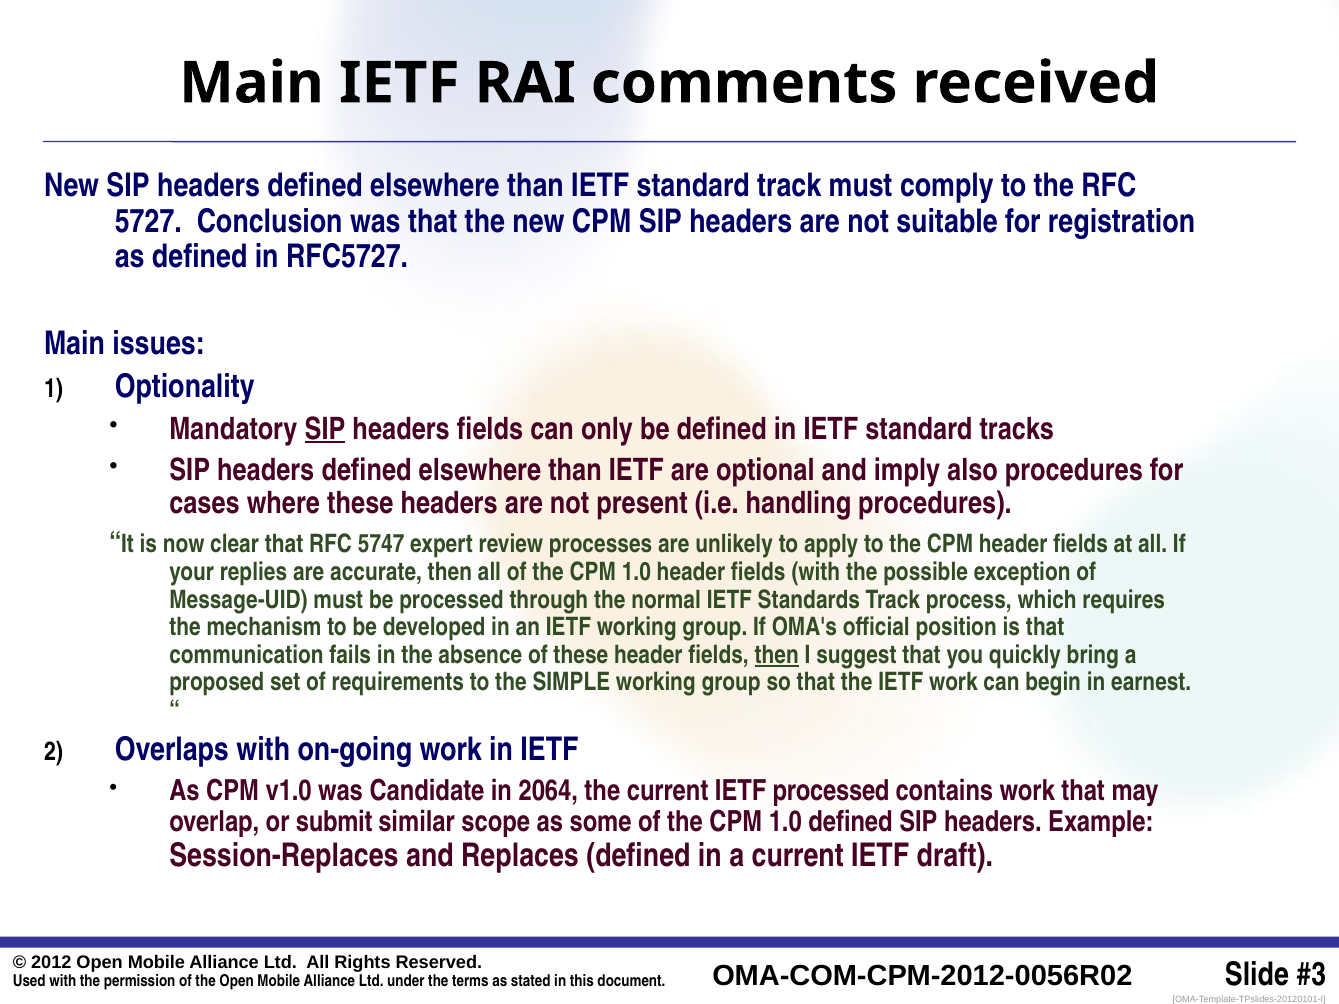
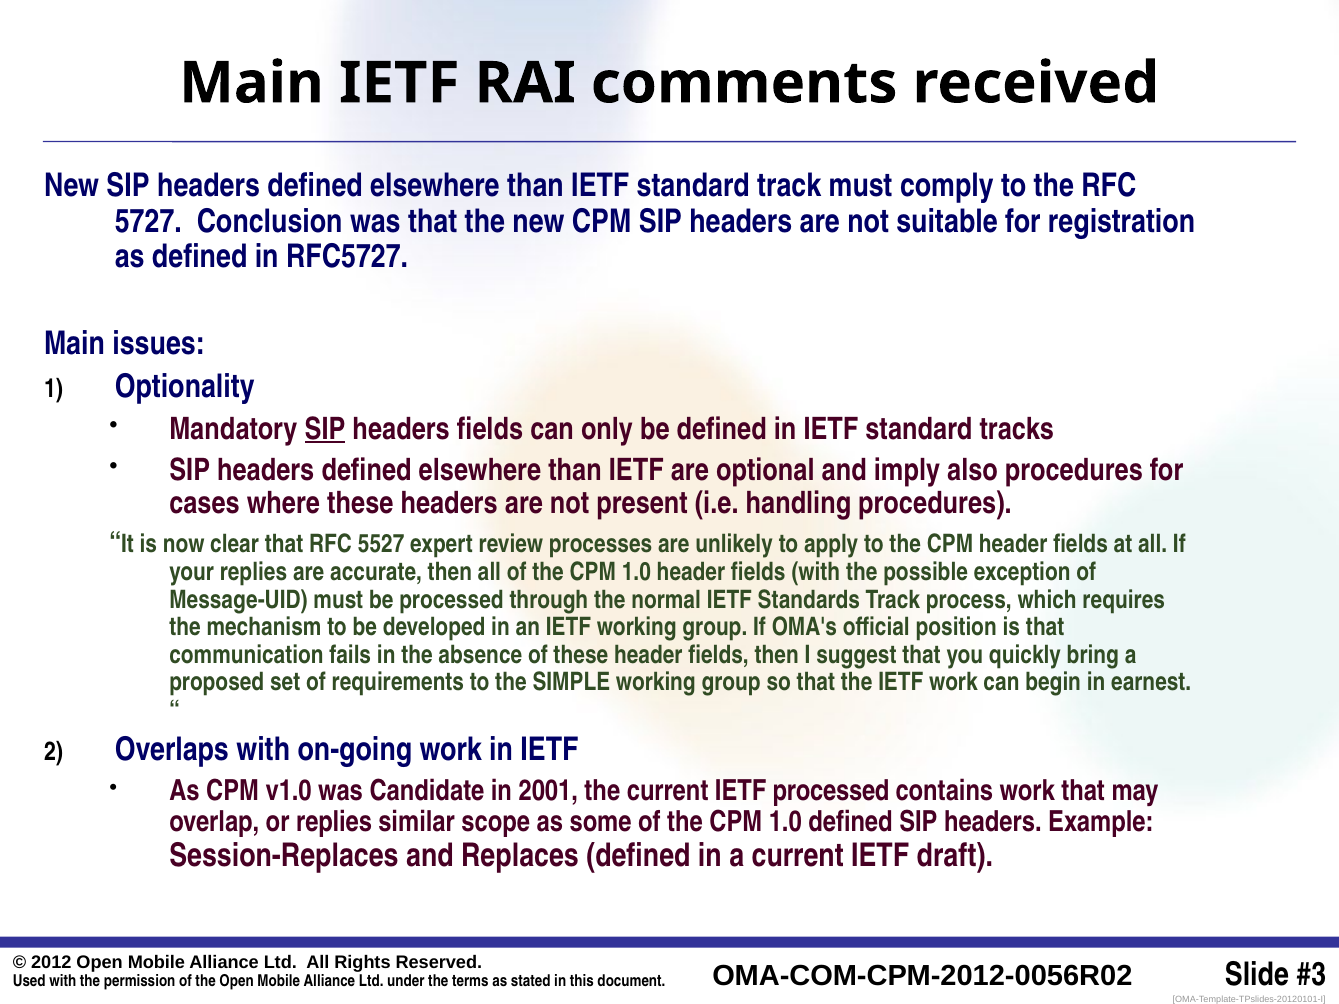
5747: 5747 -> 5527
then at (777, 655) underline: present -> none
2064: 2064 -> 2001
or submit: submit -> replies
